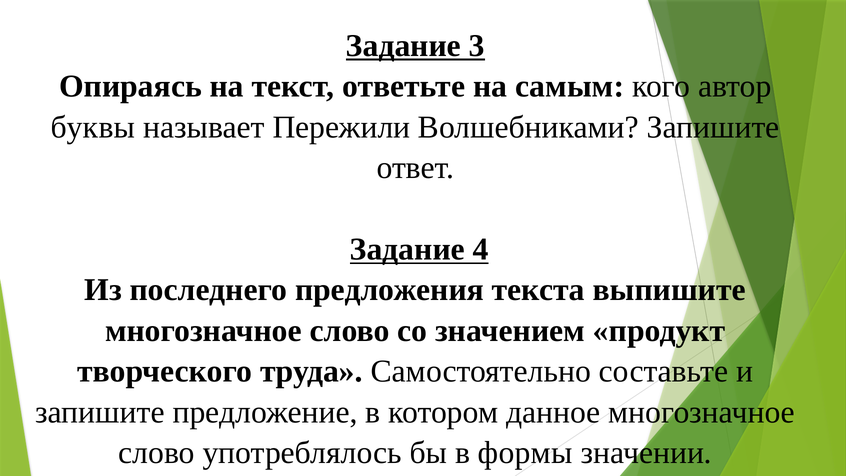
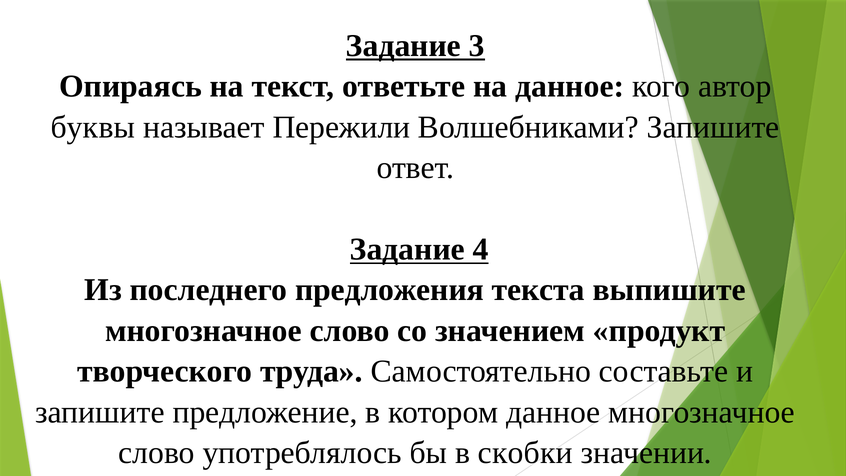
на самым: самым -> данное
формы: формы -> скобки
